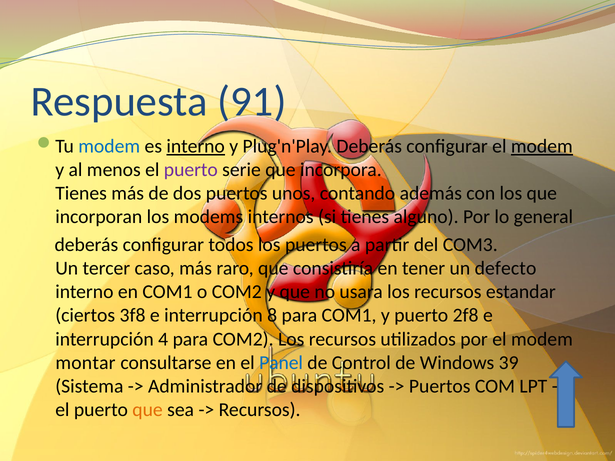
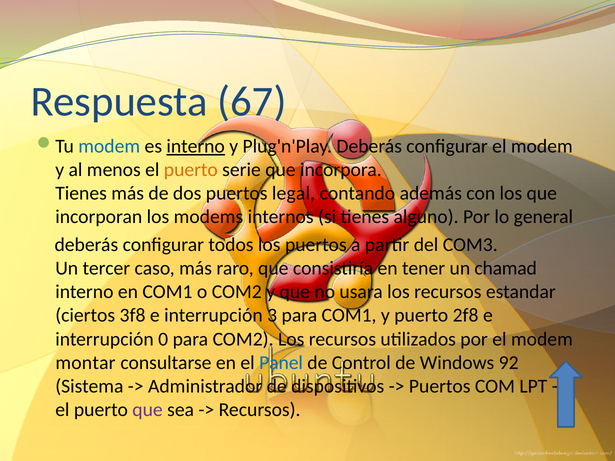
91: 91 -> 67
modem at (542, 146) underline: present -> none
puerto at (191, 170) colour: purple -> orange
unos: unos -> legal
defecto: defecto -> chamad
8: 8 -> 3
4: 4 -> 0
39: 39 -> 92
que at (148, 410) colour: orange -> purple
